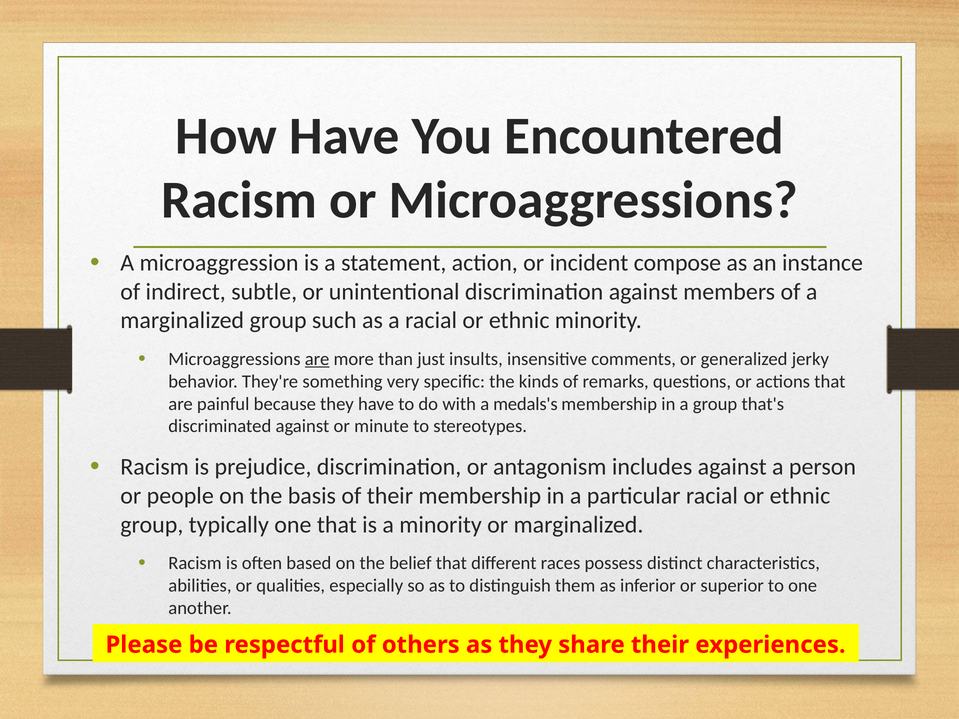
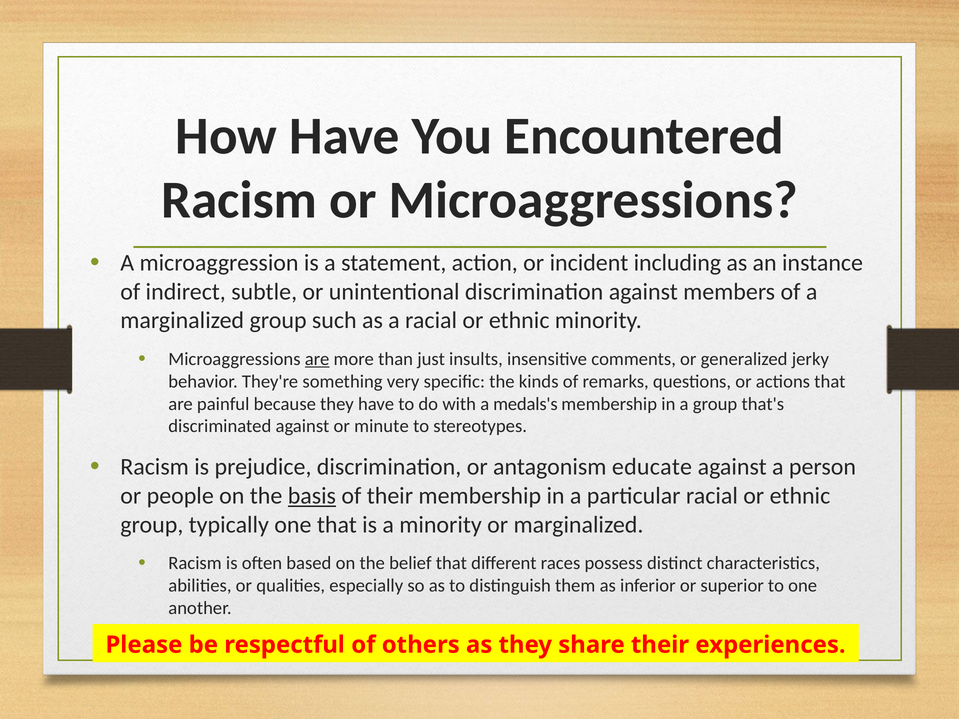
compose: compose -> including
includes: includes -> educate
basis underline: none -> present
